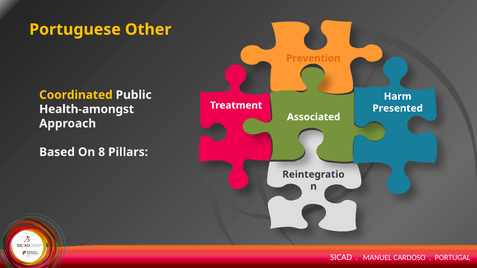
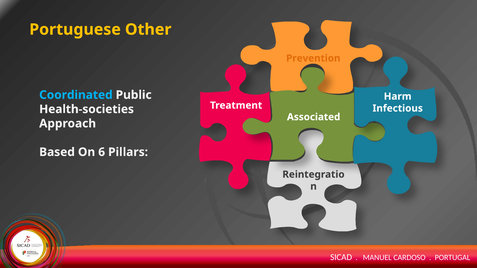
Coordinated colour: yellow -> light blue
Presented: Presented -> Infectious
Health-amongst: Health-amongst -> Health-societies
8: 8 -> 6
